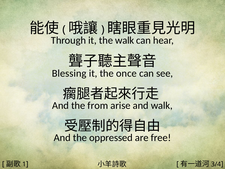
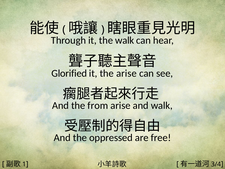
Blessing: Blessing -> Glorified
the once: once -> arise
